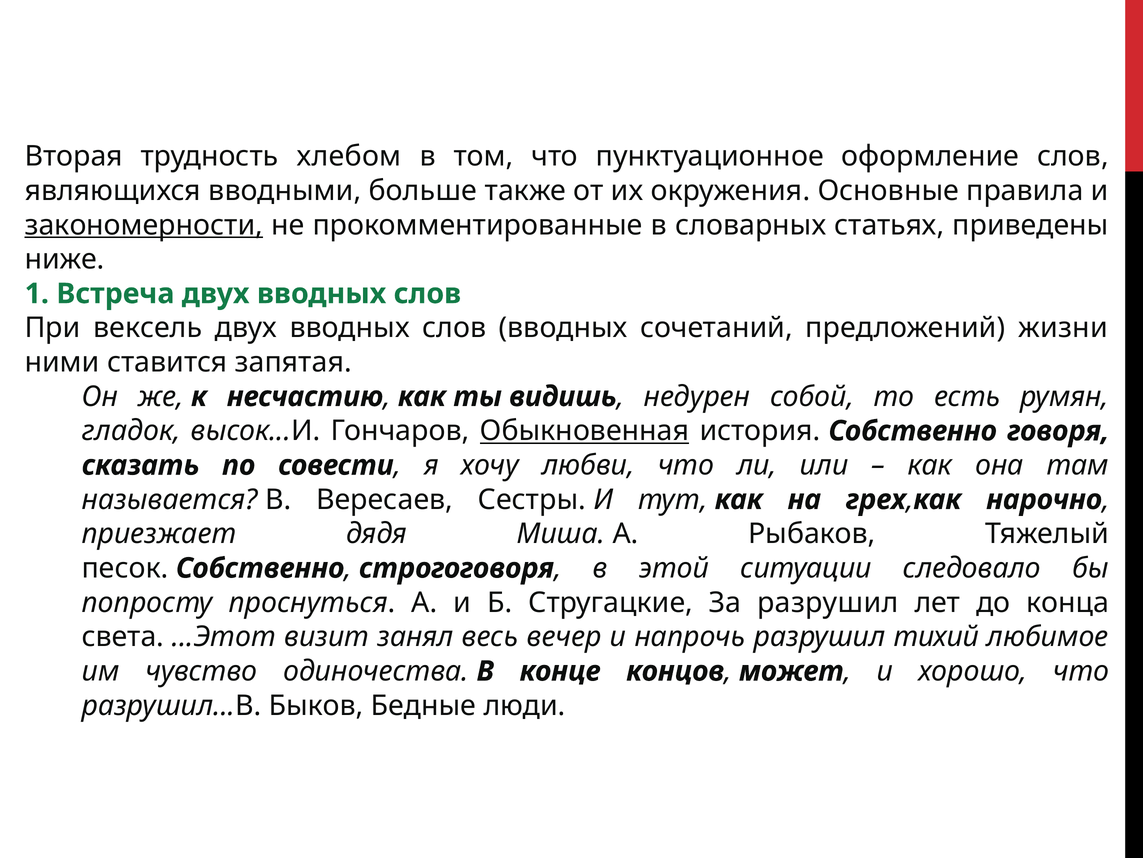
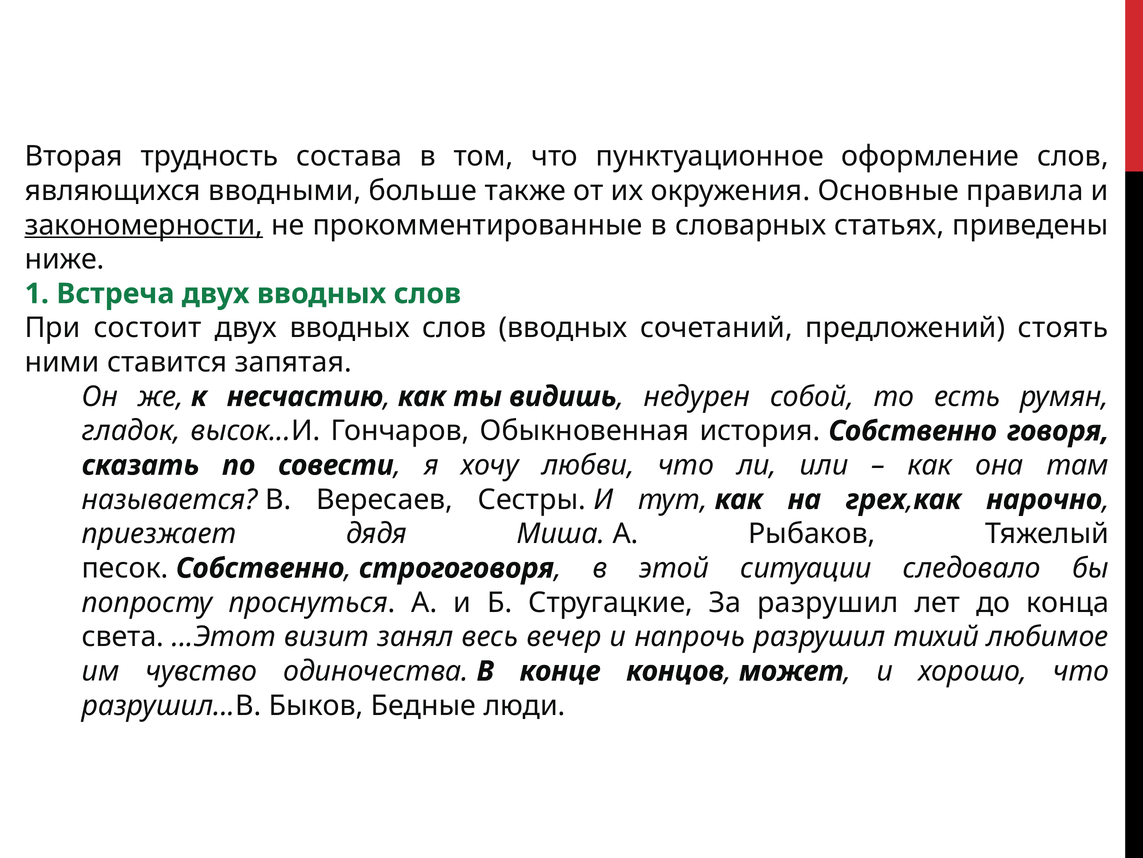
хлебом: хлебом -> состава
вексель: вексель -> состоит
жизни: жизни -> стоять
Обыкновенная underline: present -> none
